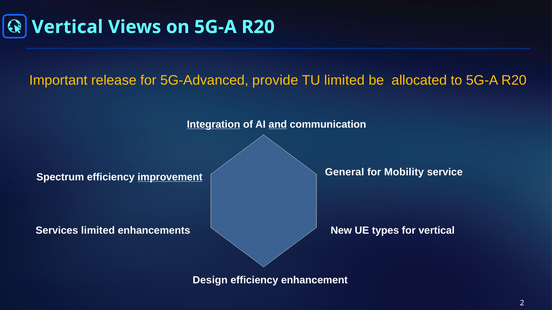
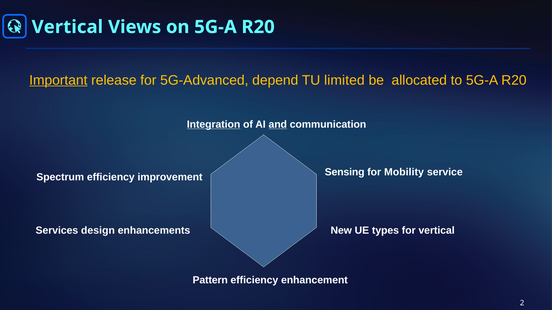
Important underline: none -> present
provide: provide -> depend
General: General -> Sensing
improvement underline: present -> none
Services limited: limited -> design
Design: Design -> Pattern
